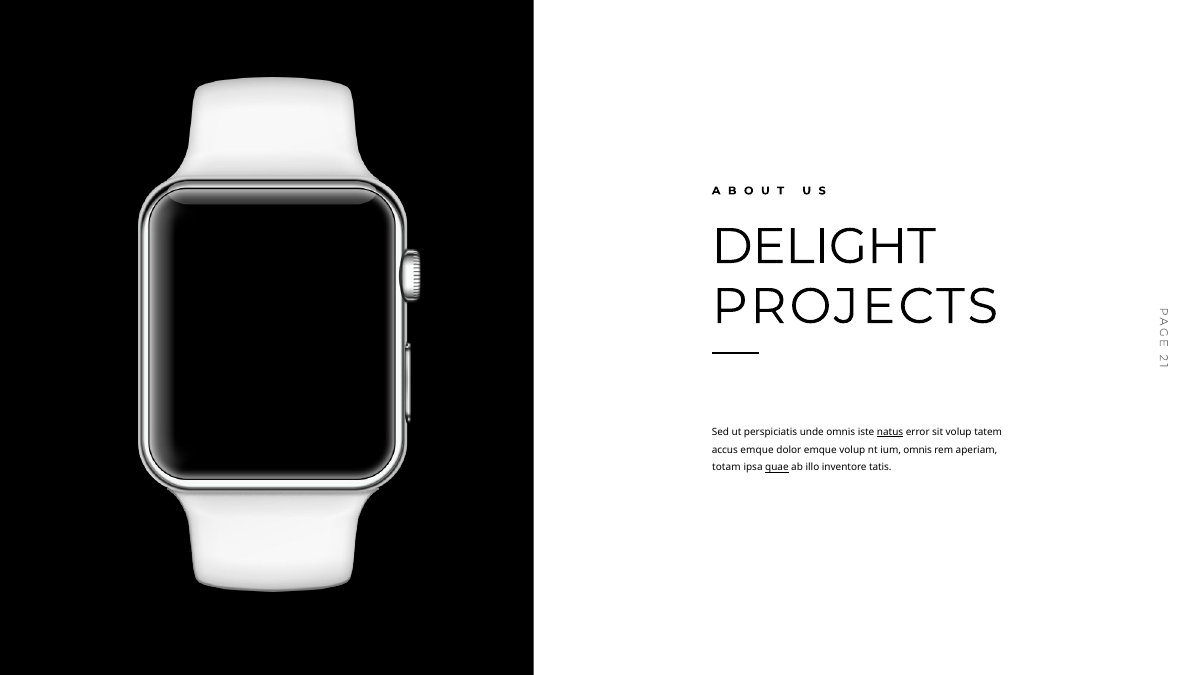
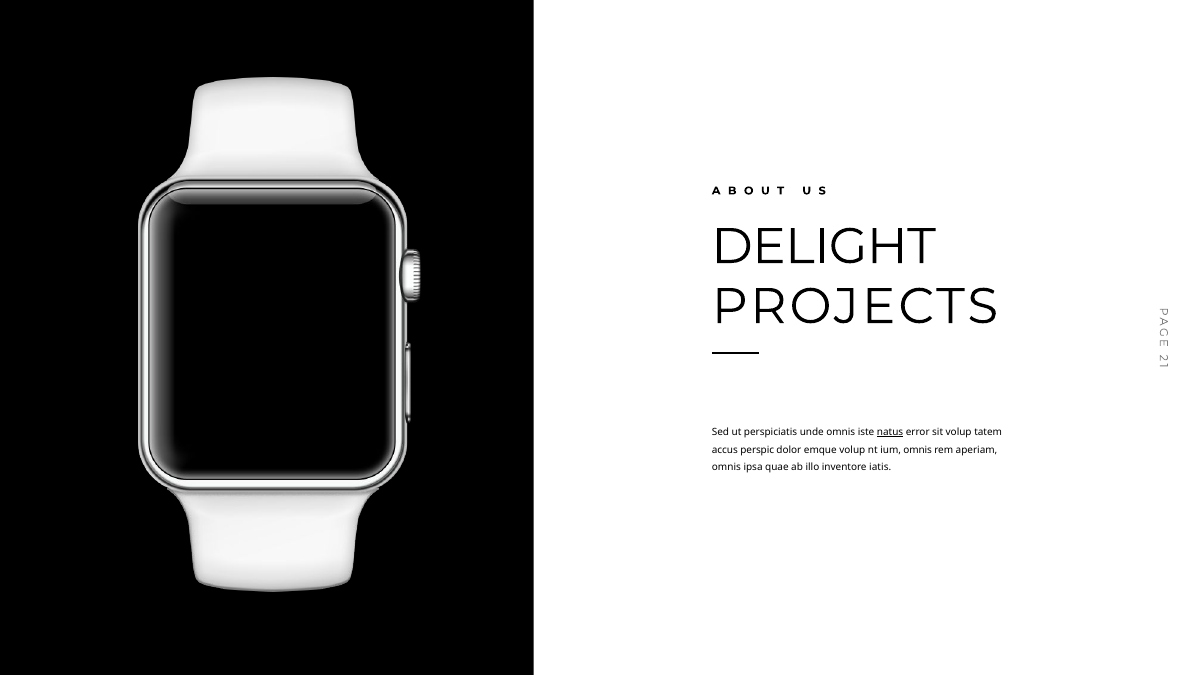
accus emque: emque -> perspic
totam at (726, 468): totam -> omnis
quae underline: present -> none
tatis: tatis -> iatis
